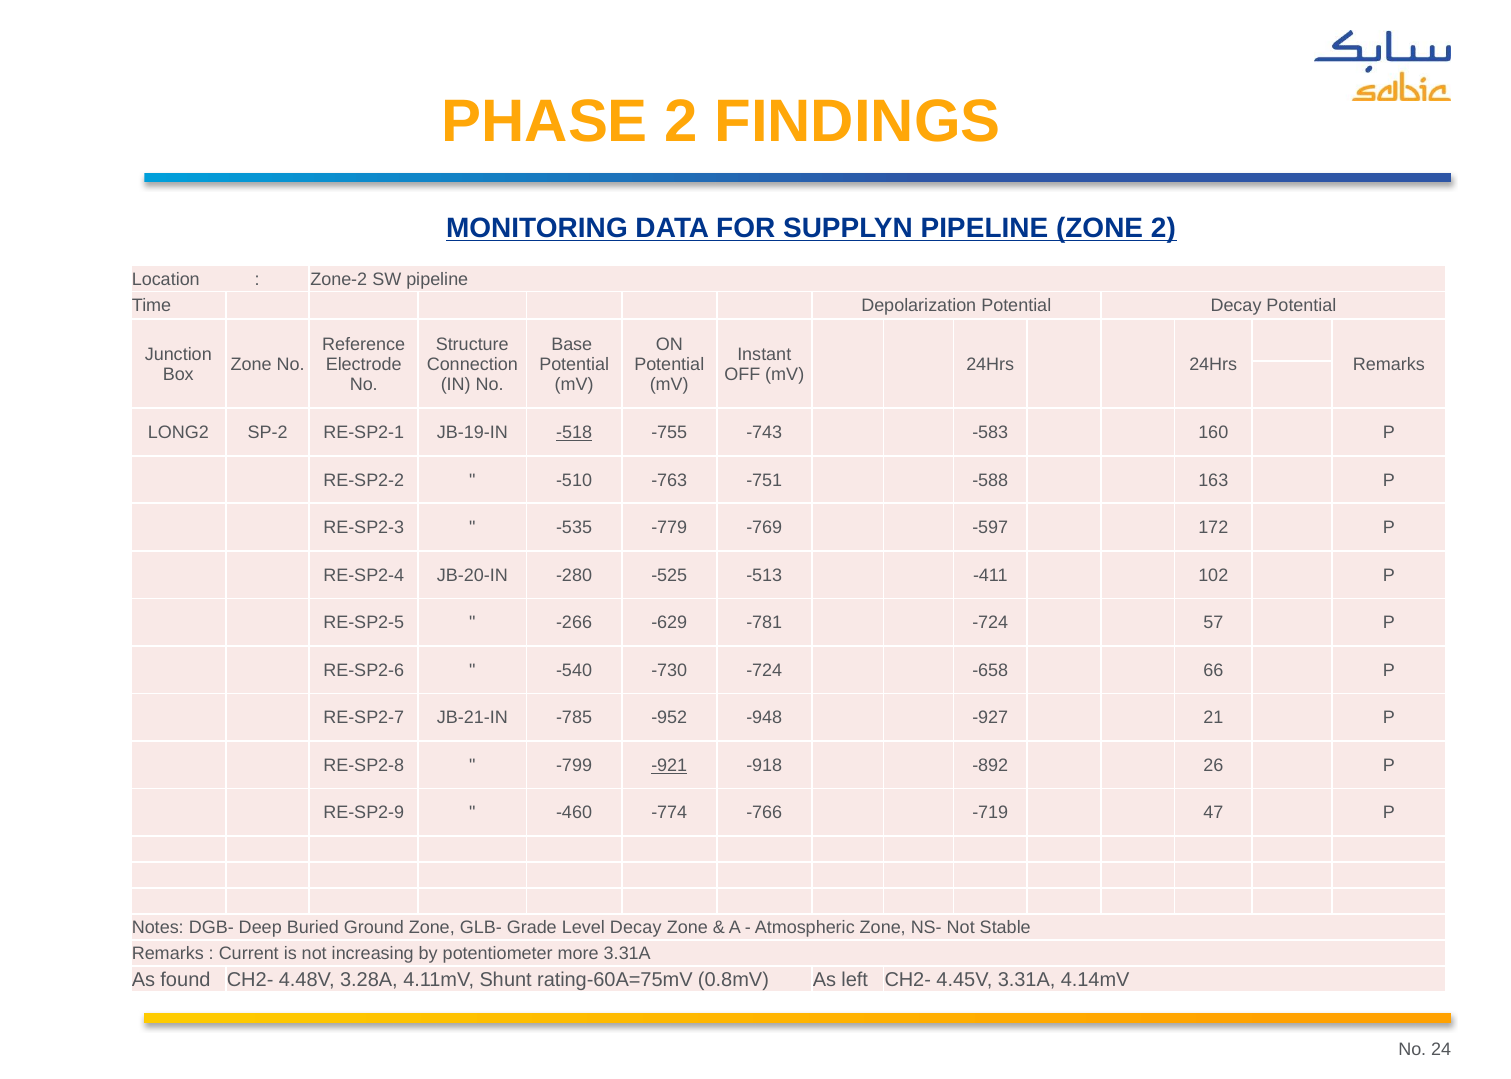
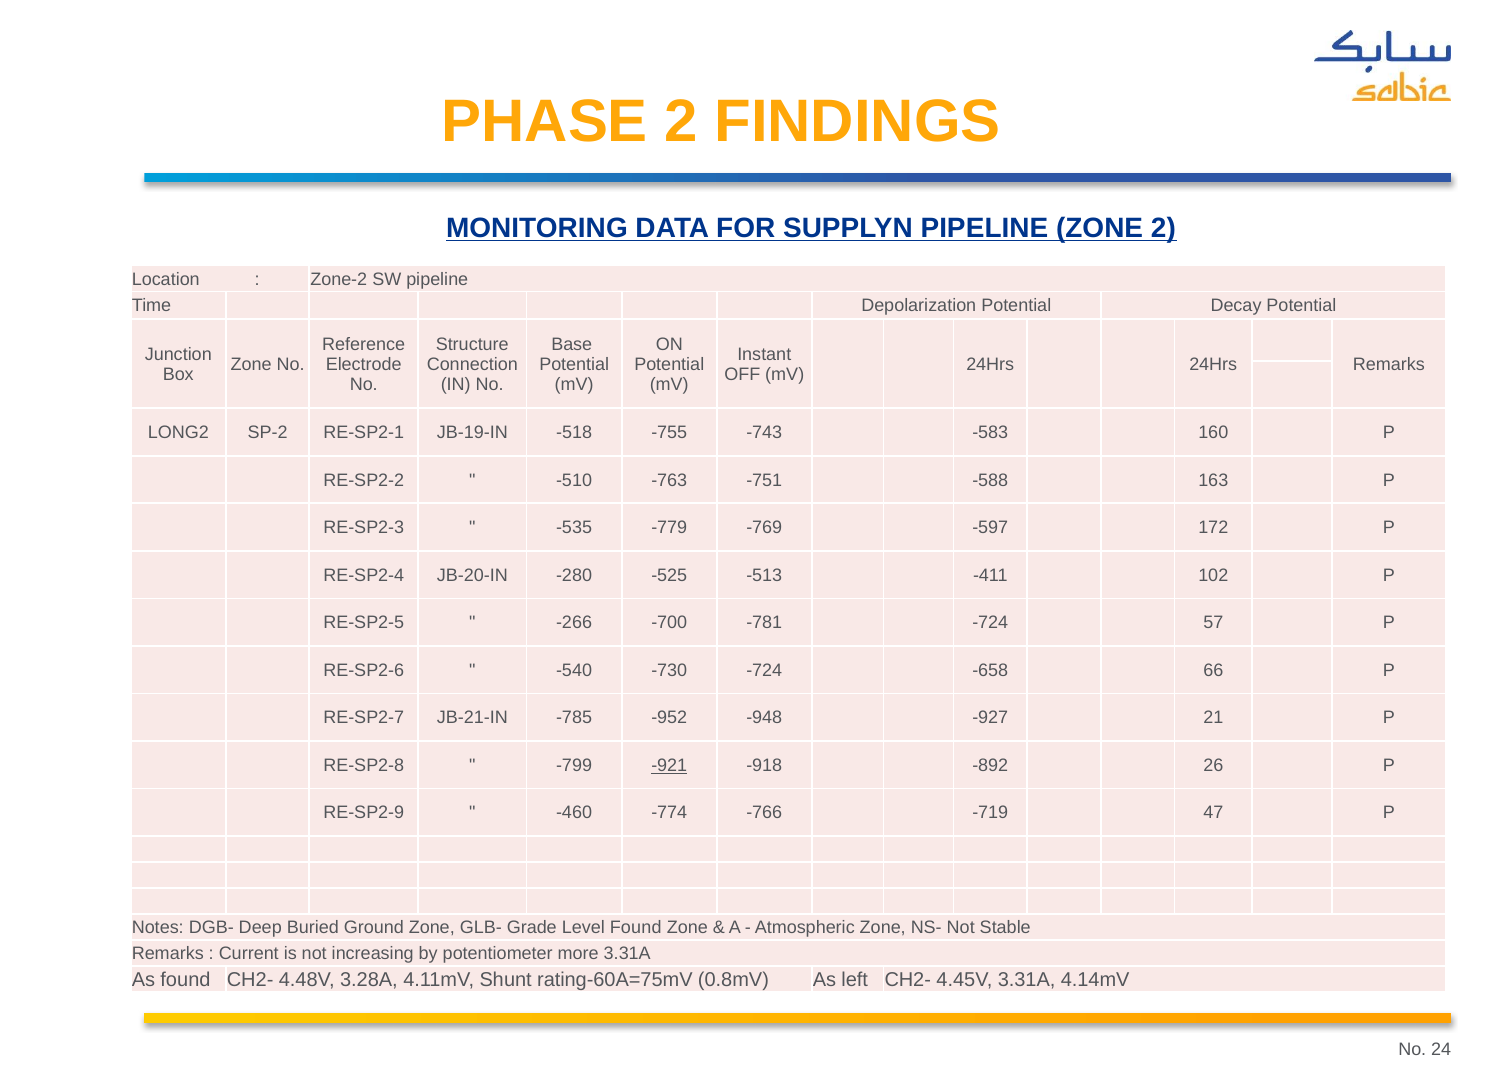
-518 underline: present -> none
-629: -629 -> -700
Level Decay: Decay -> Found
